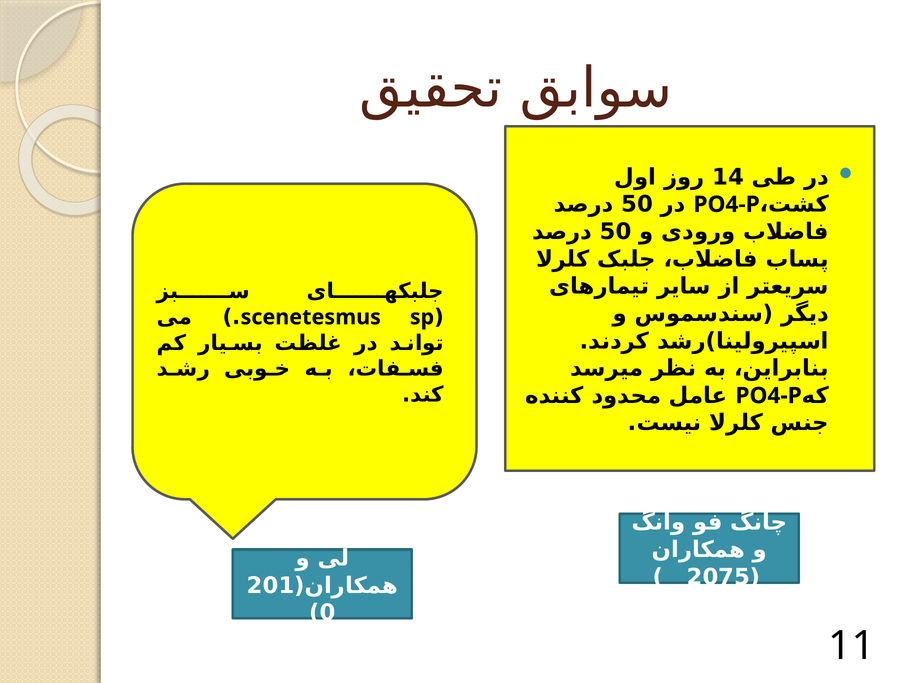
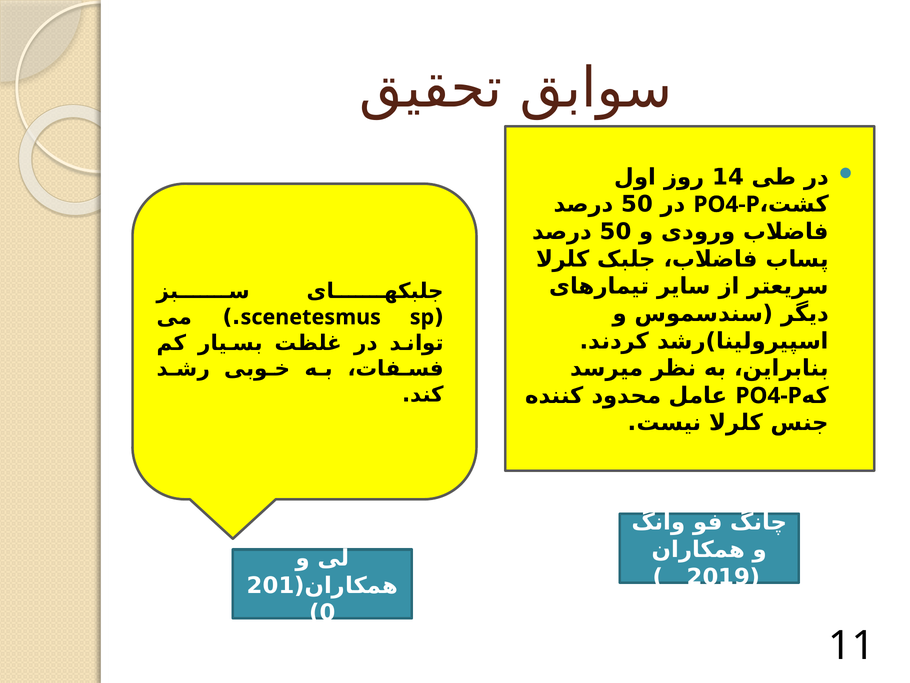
2075: 2075 -> 2019
